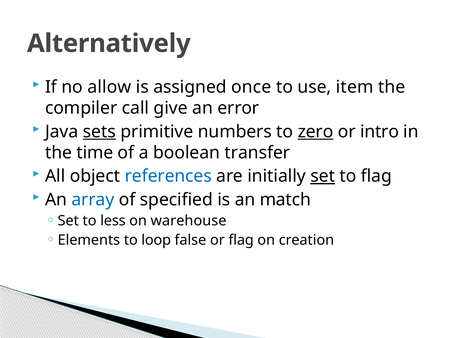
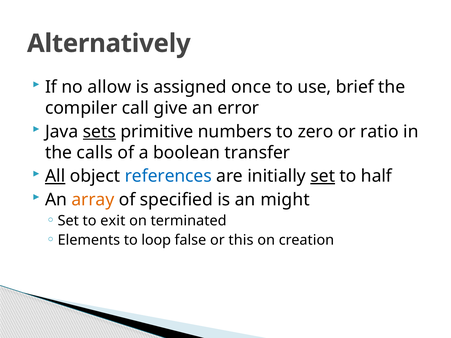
item: item -> brief
zero underline: present -> none
intro: intro -> ratio
time: time -> calls
All underline: none -> present
to flag: flag -> half
array colour: blue -> orange
match: match -> might
less: less -> exit
warehouse: warehouse -> terminated
or flag: flag -> this
